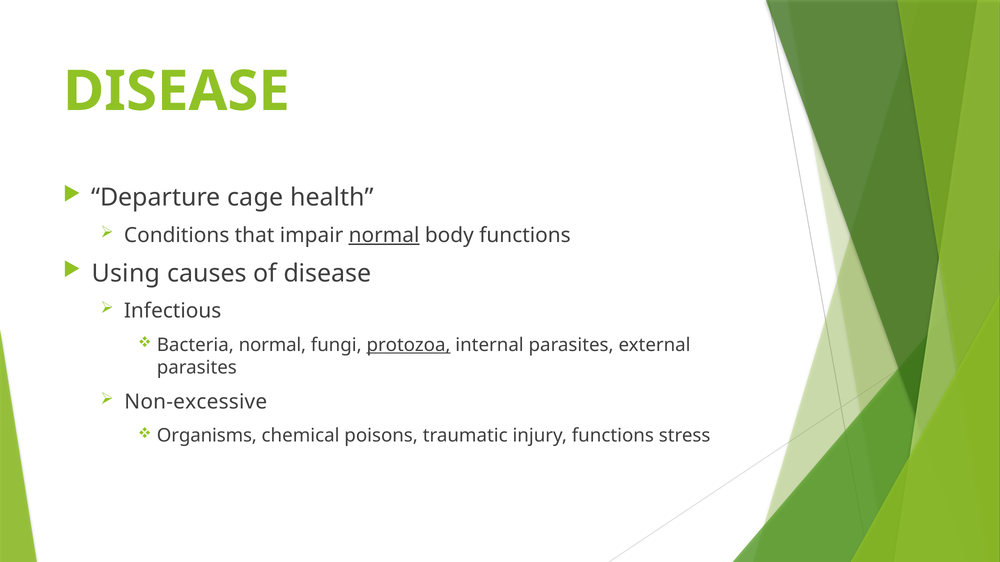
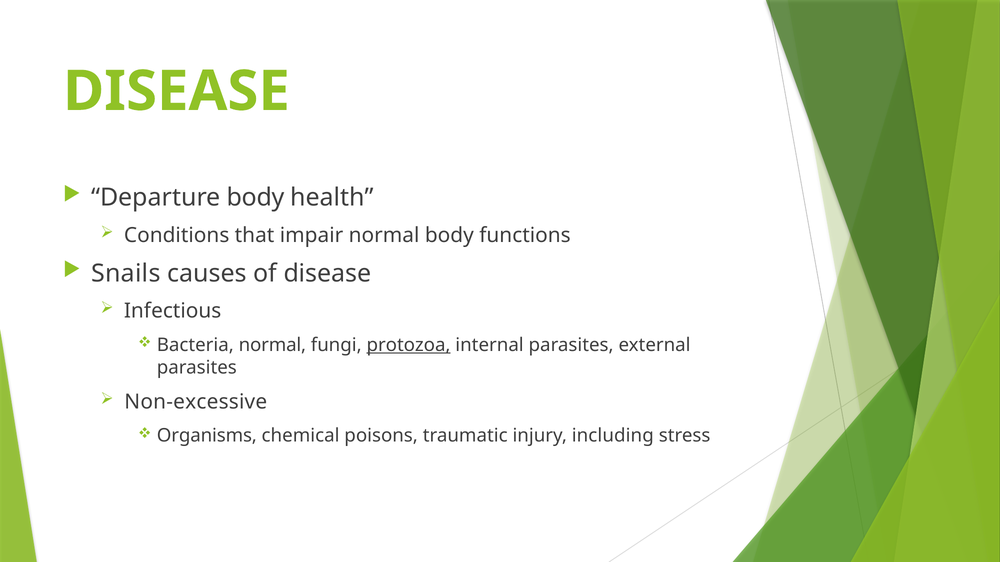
Departure cage: cage -> body
normal at (384, 235) underline: present -> none
Using: Using -> Snails
injury functions: functions -> including
